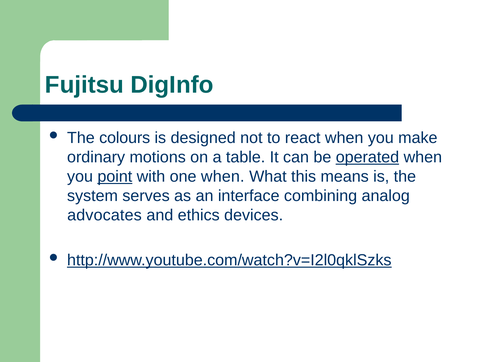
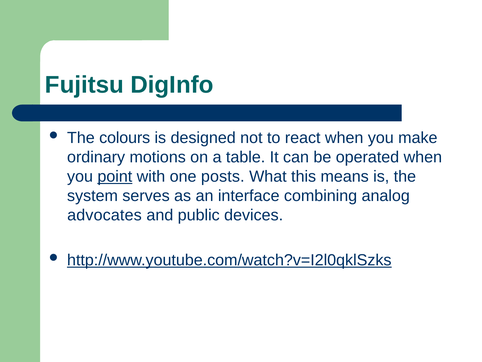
operated underline: present -> none
one when: when -> posts
ethics: ethics -> public
